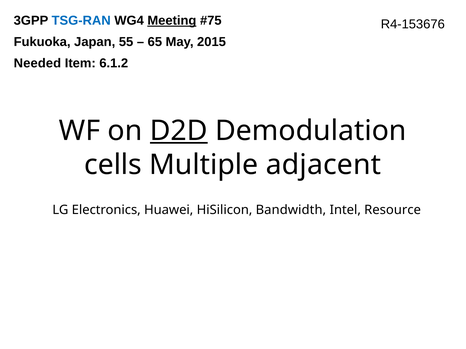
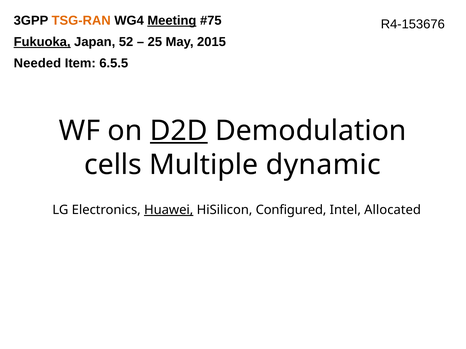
TSG-RAN colour: blue -> orange
Fukuoka underline: none -> present
55: 55 -> 52
65: 65 -> 25
6.1.2: 6.1.2 -> 6.5.5
adjacent: adjacent -> dynamic
Huawei underline: none -> present
Bandwidth: Bandwidth -> Configured
Resource: Resource -> Allocated
